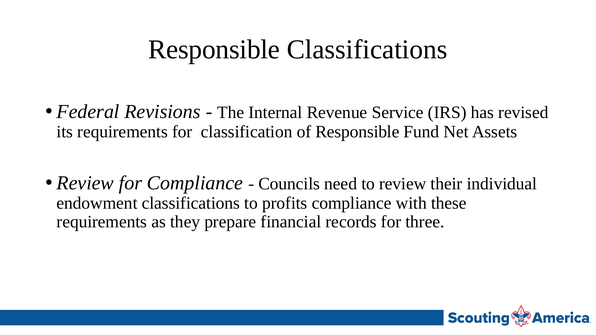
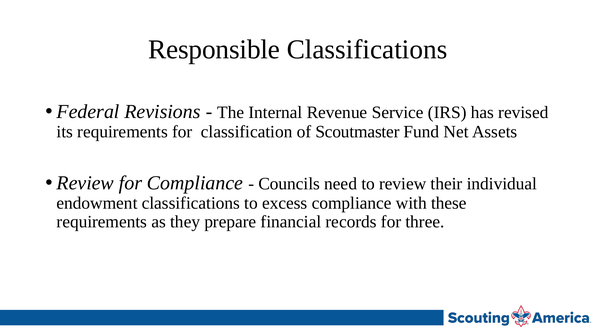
of Responsible: Responsible -> Scoutmaster
profits: profits -> excess
